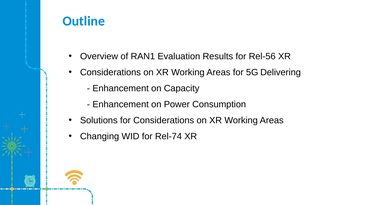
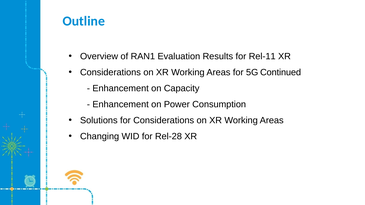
Rel-56: Rel-56 -> Rel-11
Delivering: Delivering -> Continued
Rel-74: Rel-74 -> Rel-28
